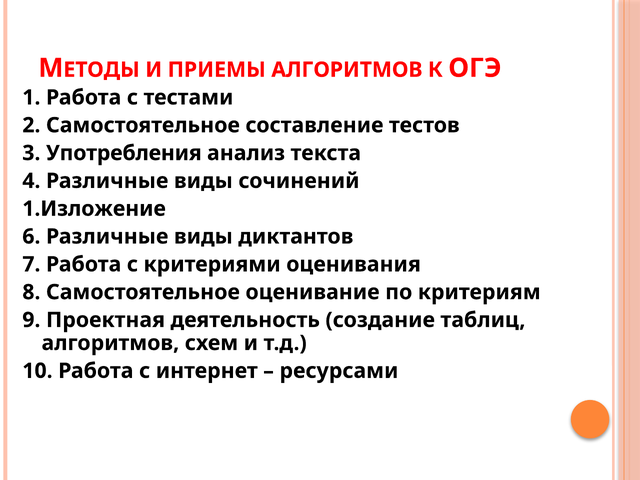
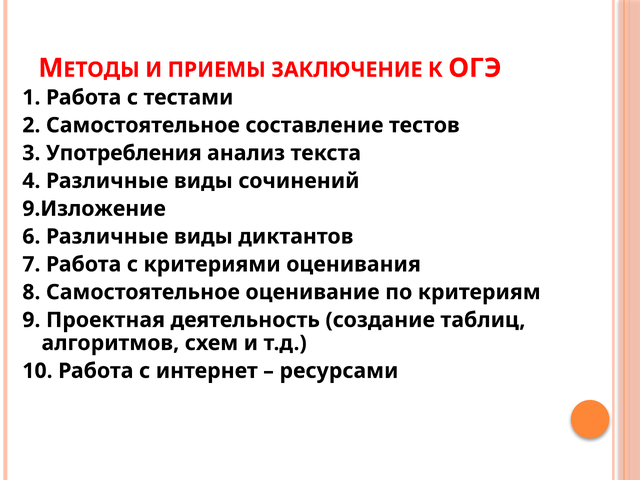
ПРИЕМЫ АЛГОРИТМОВ: АЛГОРИТМОВ -> ЗАКЛЮЧЕНИЕ
1.Изложение: 1.Изложение -> 9.Изложение
